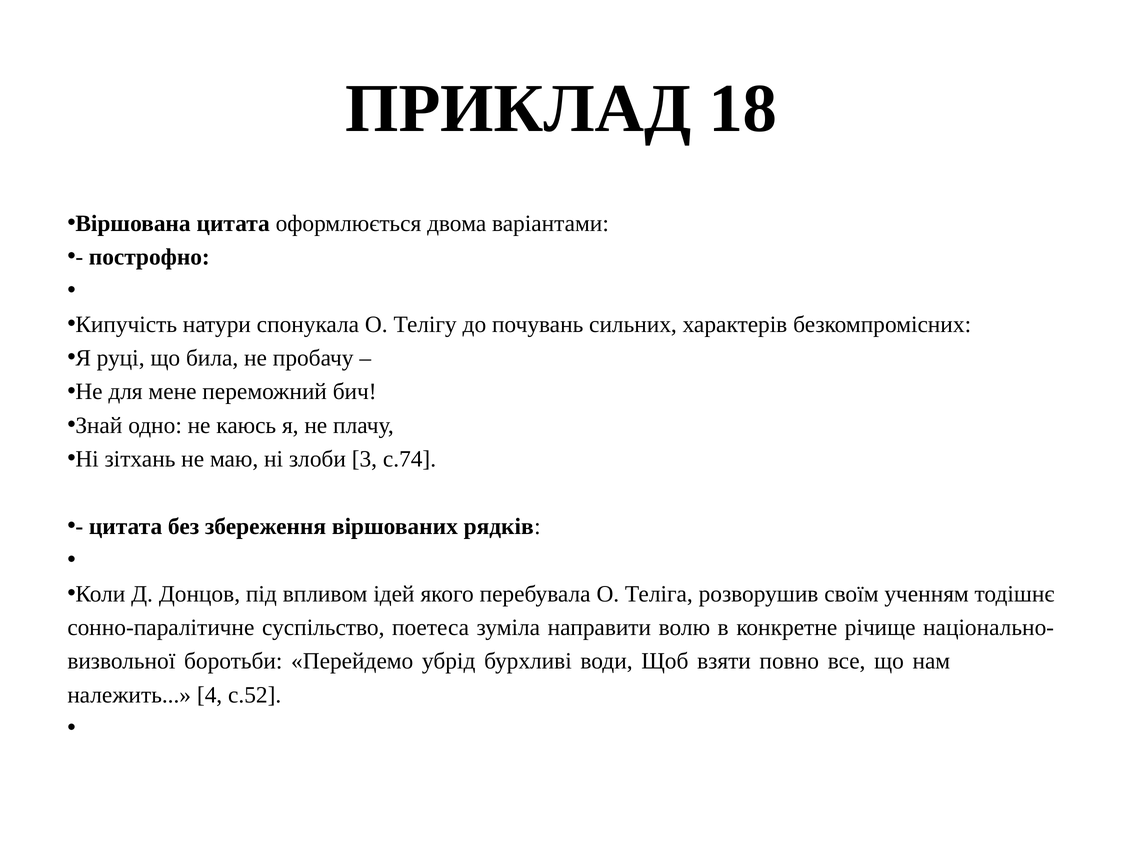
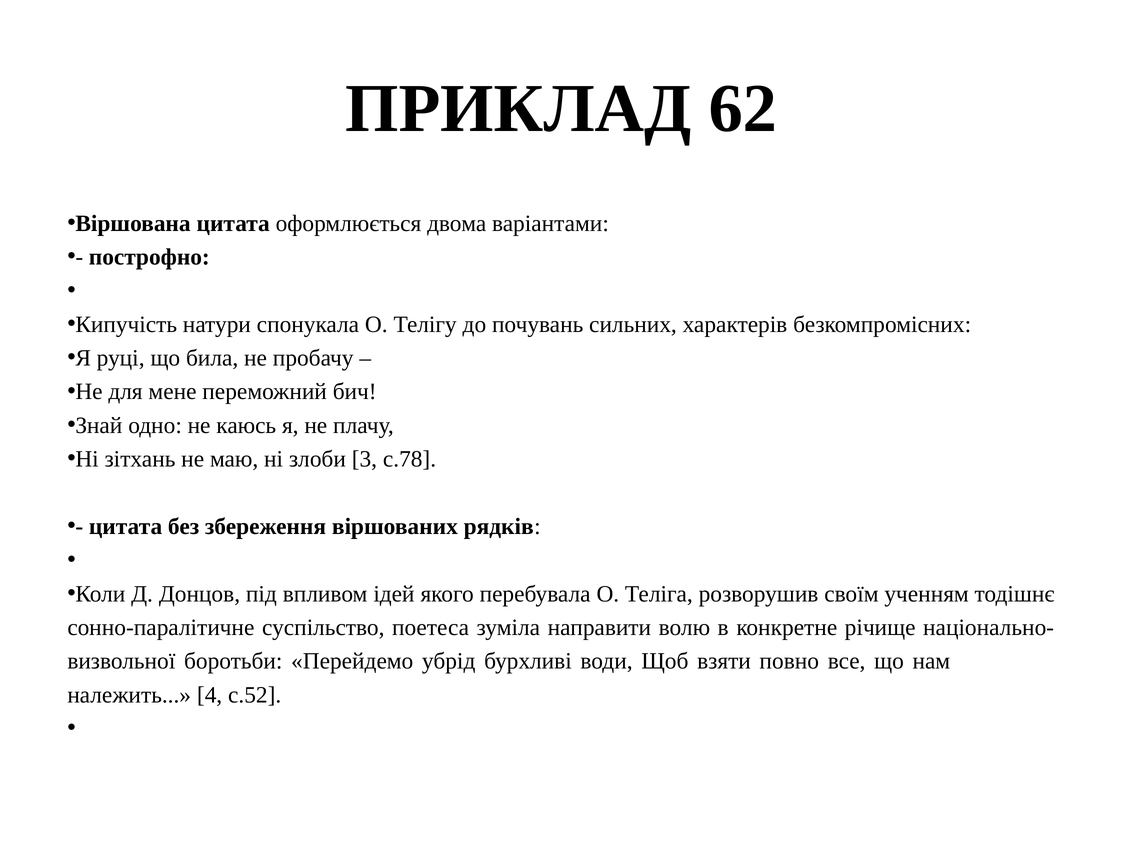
18: 18 -> 62
с.74: с.74 -> с.78
